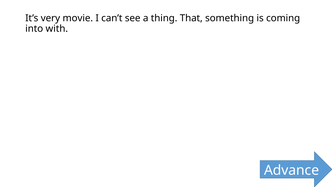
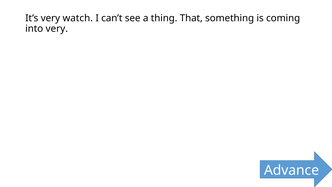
movie: movie -> watch
into with: with -> very
